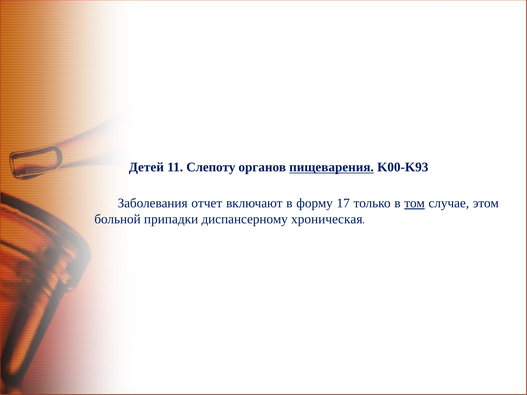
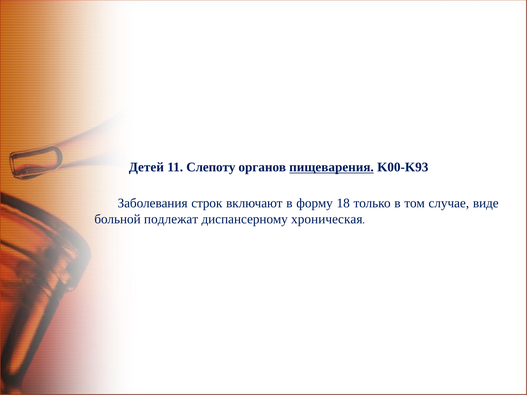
отчет: отчет -> строк
17: 17 -> 18
том underline: present -> none
этом: этом -> виде
припадки: припадки -> подлежат
